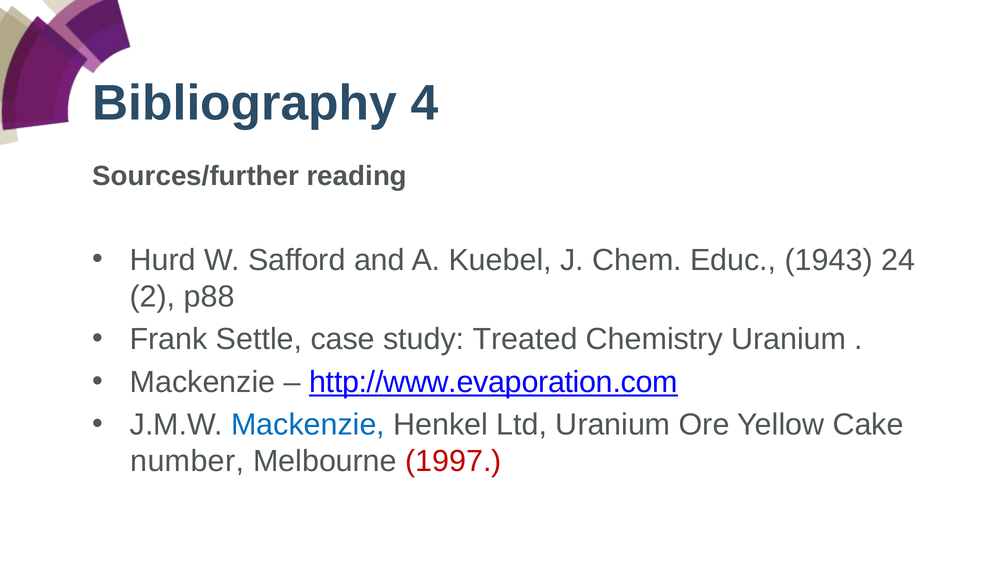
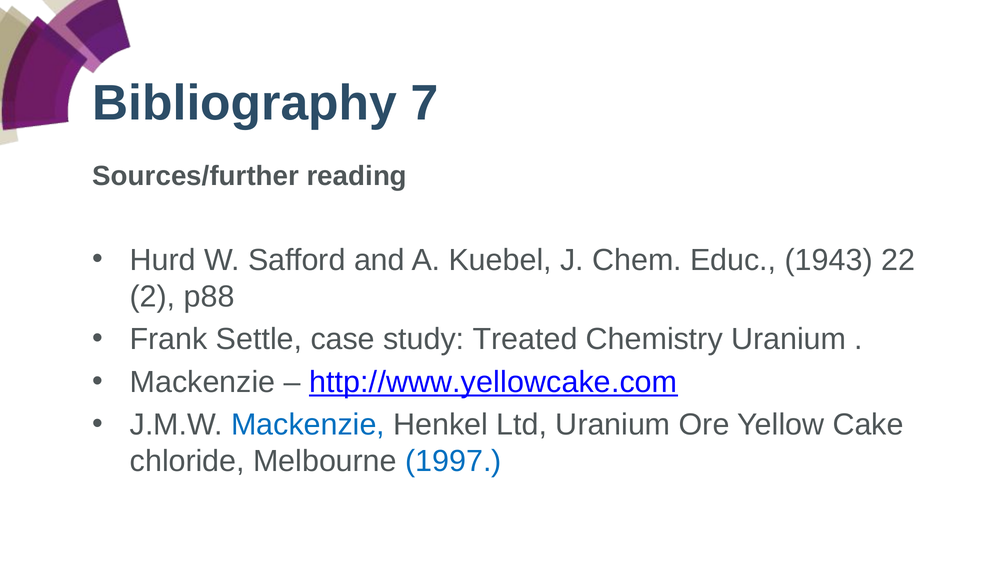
4: 4 -> 7
24: 24 -> 22
http://www.evaporation.com: http://www.evaporation.com -> http://www.yellowcake.com
number: number -> chloride
1997 colour: red -> blue
